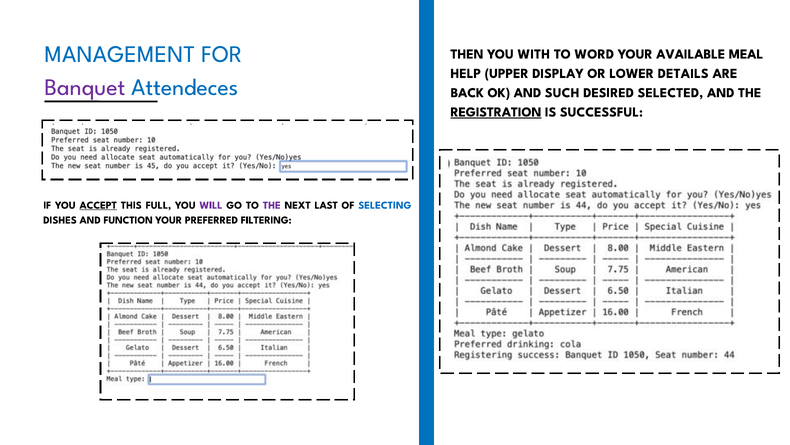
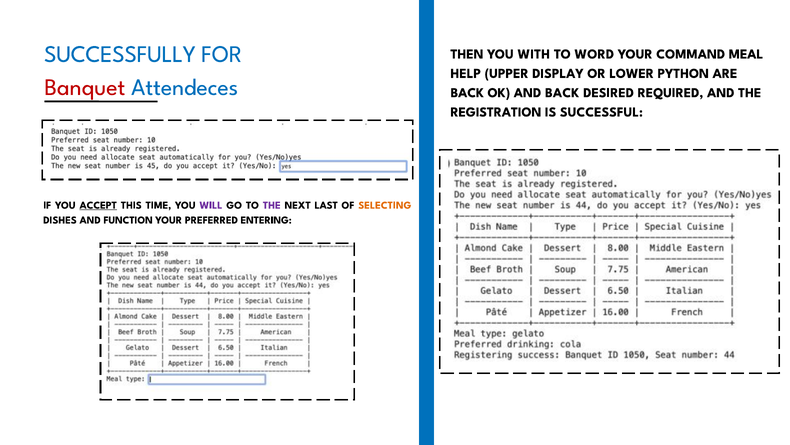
MANAGEMENT: MANAGEMENT -> SUCCESSFULLY
AVAILABLE: AVAILABLE -> COMMAND
DETAILS: DETAILS -> PYTHON
Banquet colour: purple -> red
AND SUCH: SUCH -> BACK
SELECTED: SELECTED -> REQUIRED
REGISTRATION underline: present -> none
FULL: FULL -> TIME
SELECTING colour: blue -> orange
FILTERING: FILTERING -> ENTERING
